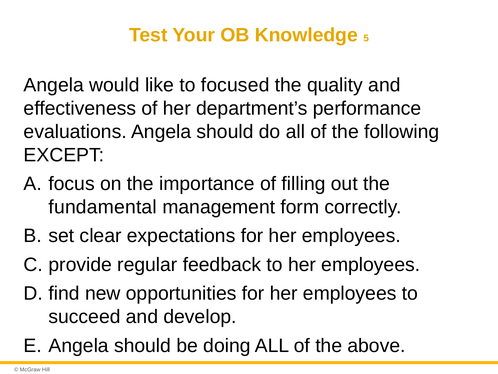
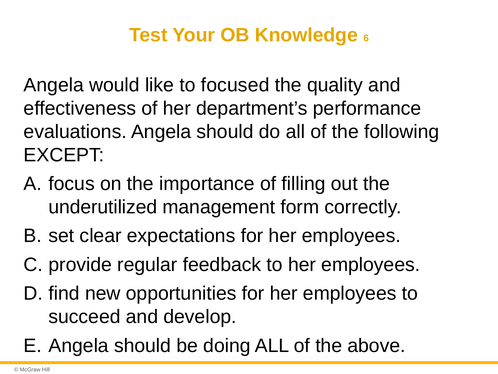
5: 5 -> 6
fundamental: fundamental -> underutilized
